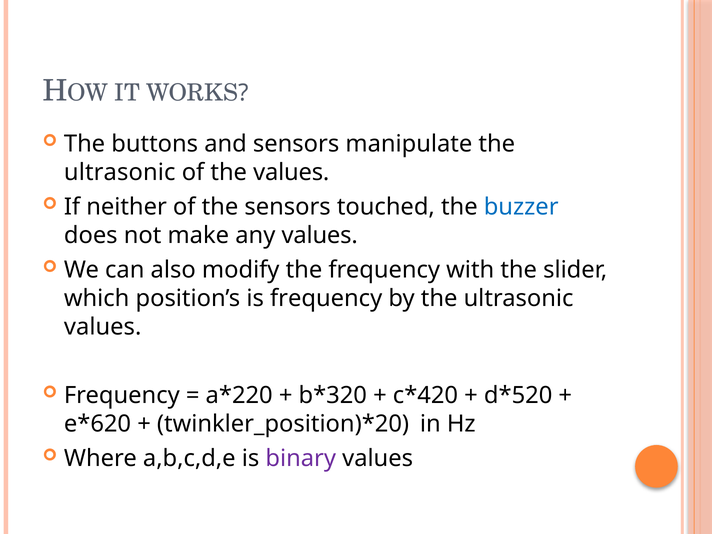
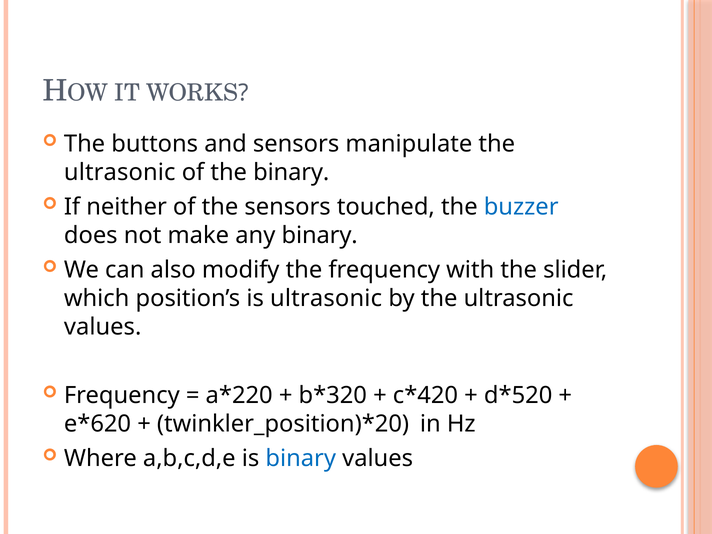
the values: values -> binary
any values: values -> binary
is frequency: frequency -> ultrasonic
binary at (301, 459) colour: purple -> blue
